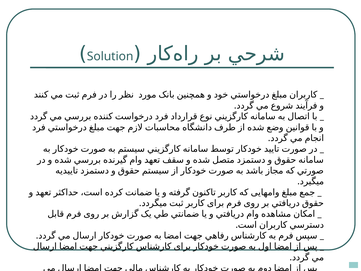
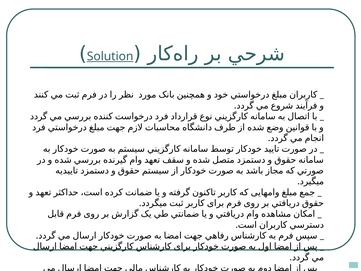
Solution underline: none -> present
